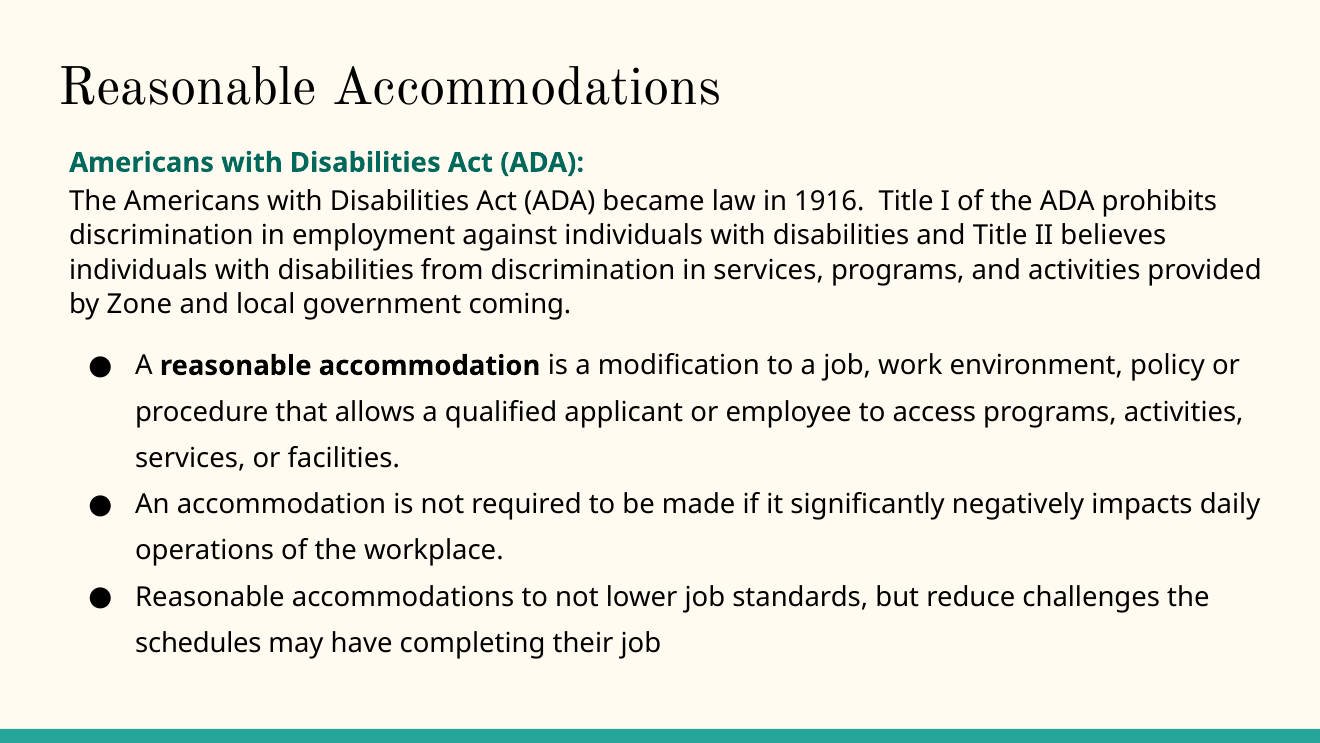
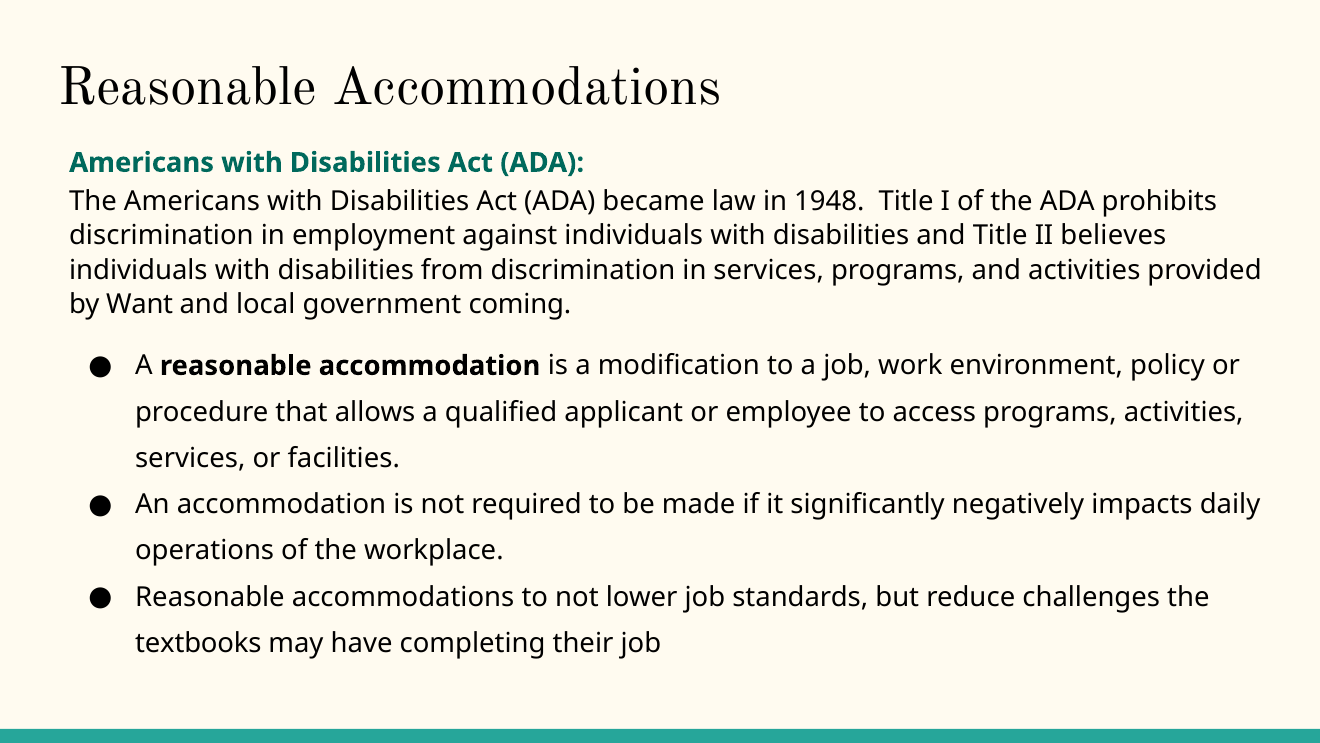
1916: 1916 -> 1948
Zone: Zone -> Want
schedules: schedules -> textbooks
